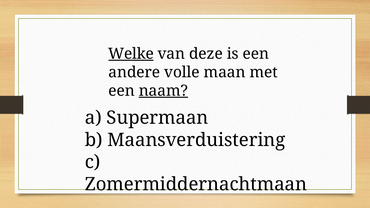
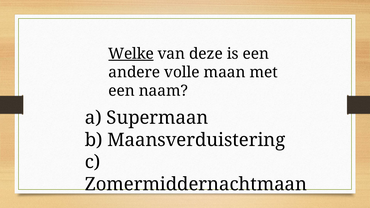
naam underline: present -> none
